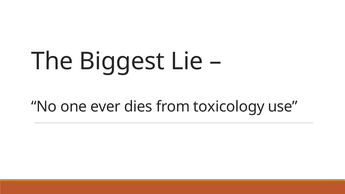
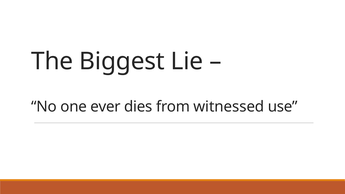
toxicology: toxicology -> witnessed
